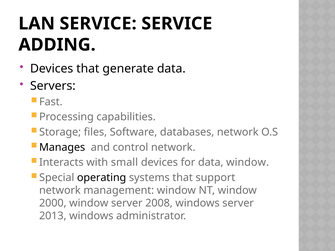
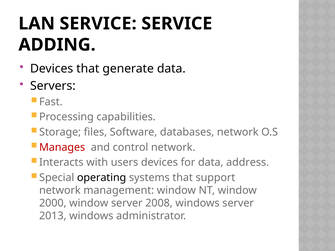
Manages colour: black -> red
small: small -> users
data window: window -> address
